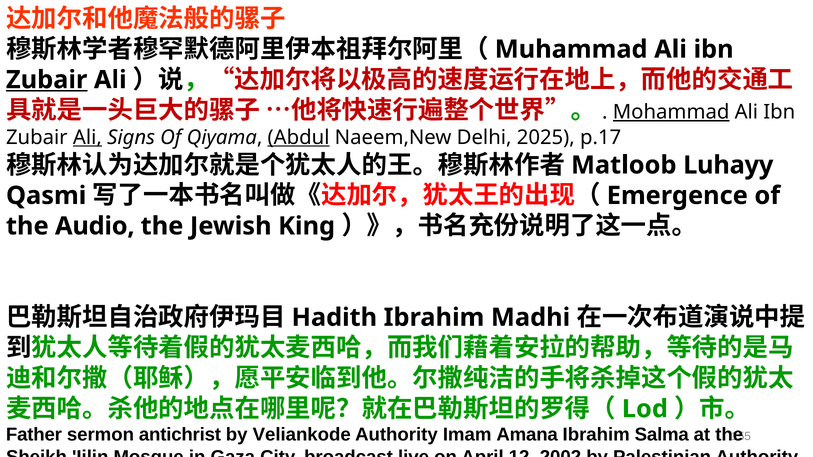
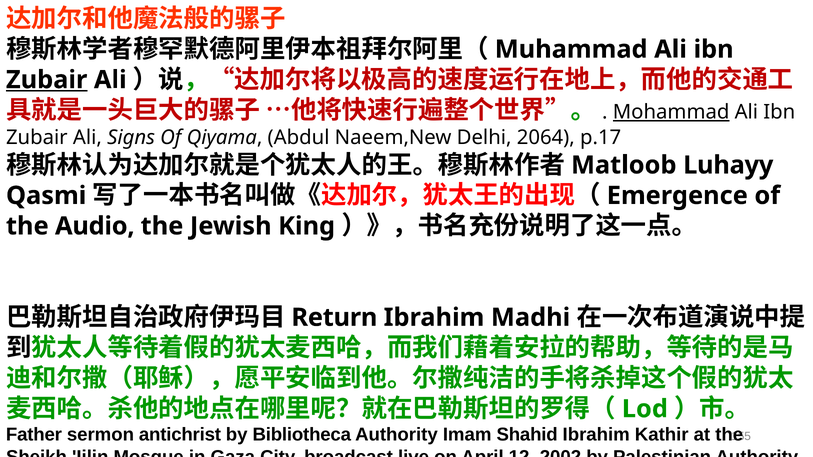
Ali at (87, 137) underline: present -> none
Abdul underline: present -> none
2025: 2025 -> 2064
Hadith: Hadith -> Return
Veliankode: Veliankode -> Bibliotheca
Amana: Amana -> Shahid
Salma: Salma -> Kathir
